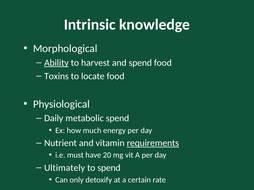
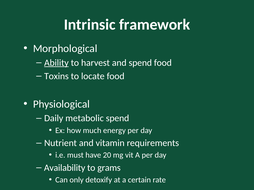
knowledge: knowledge -> framework
requirements underline: present -> none
Ultimately: Ultimately -> Availability
to spend: spend -> grams
